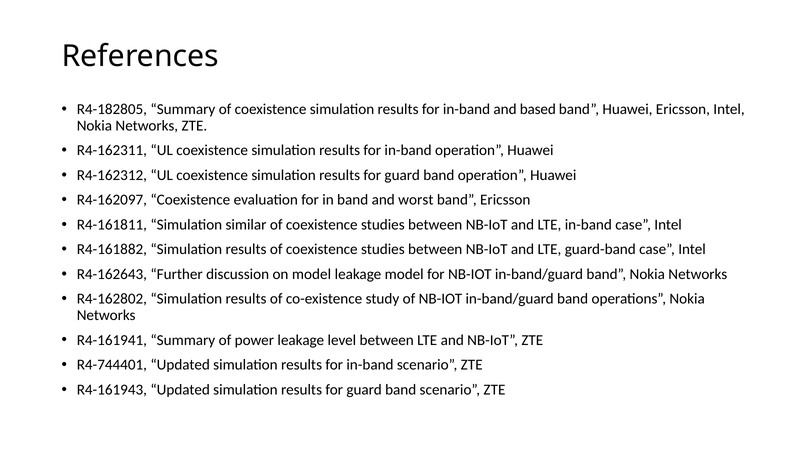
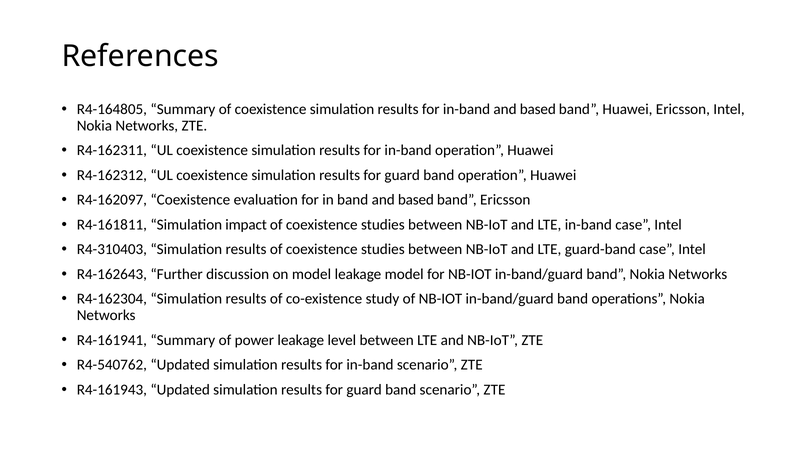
R4-182805: R4-182805 -> R4-164805
band and worst: worst -> based
similar: similar -> impact
R4-161882: R4-161882 -> R4-310403
R4-162802: R4-162802 -> R4-162304
R4-744401: R4-744401 -> R4-540762
